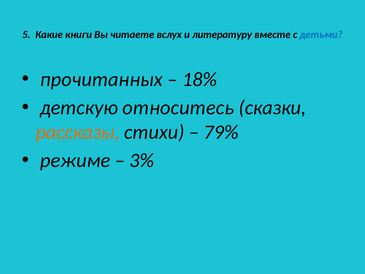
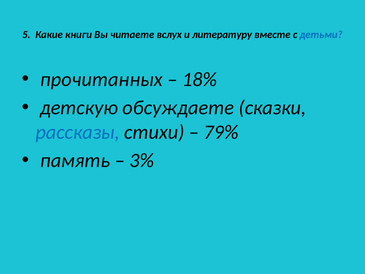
относитесь: относитесь -> обсуждаете
рассказы colour: orange -> blue
режиме: режиме -> память
